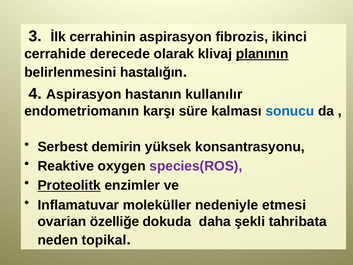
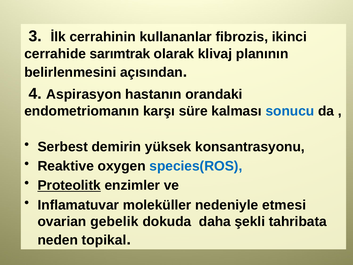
cerrahinin aspirasyon: aspirasyon -> kullananlar
derecede: derecede -> sarımtrak
planının underline: present -> none
hastalığın: hastalığın -> açısından
kullanılır: kullanılır -> orandaki
species(ROS colour: purple -> blue
özelliğe: özelliğe -> gebelik
